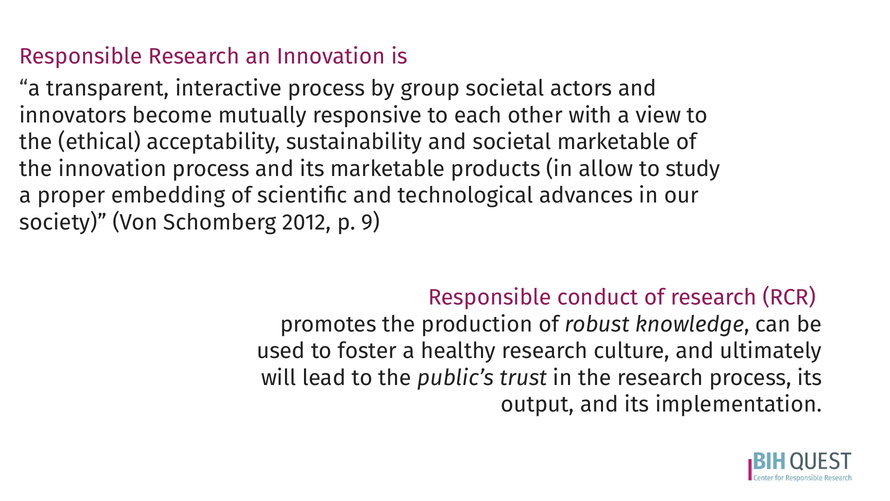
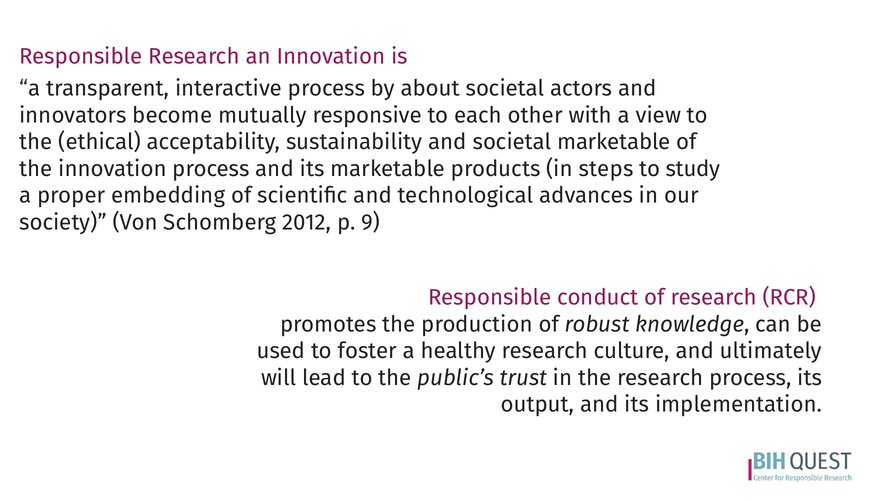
group: group -> about
allow: allow -> steps
